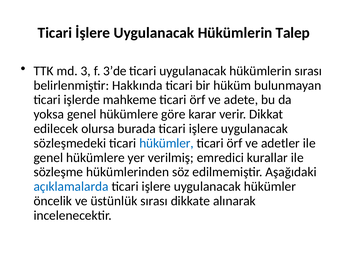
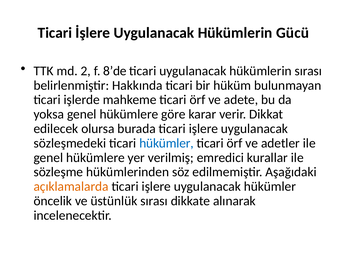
Talep: Talep -> Gücü
3: 3 -> 2
3’de: 3’de -> 8’de
açıklamalarda colour: blue -> orange
